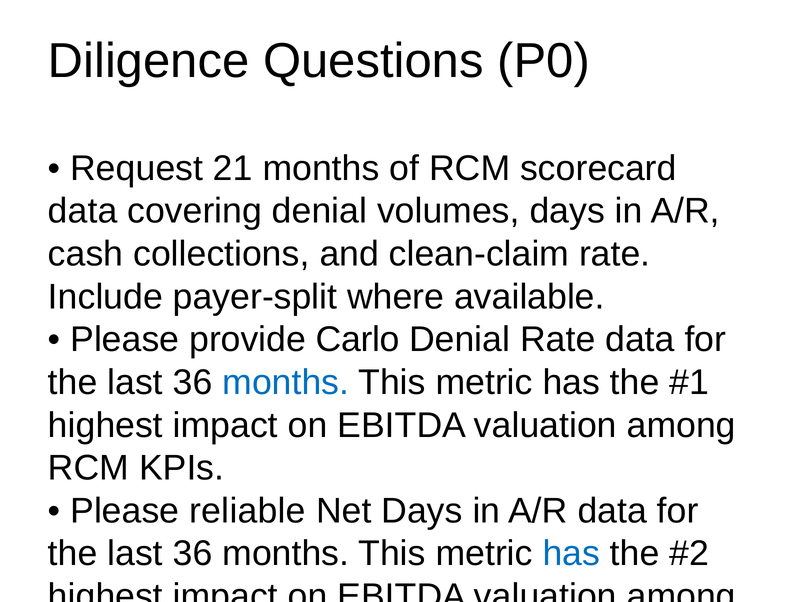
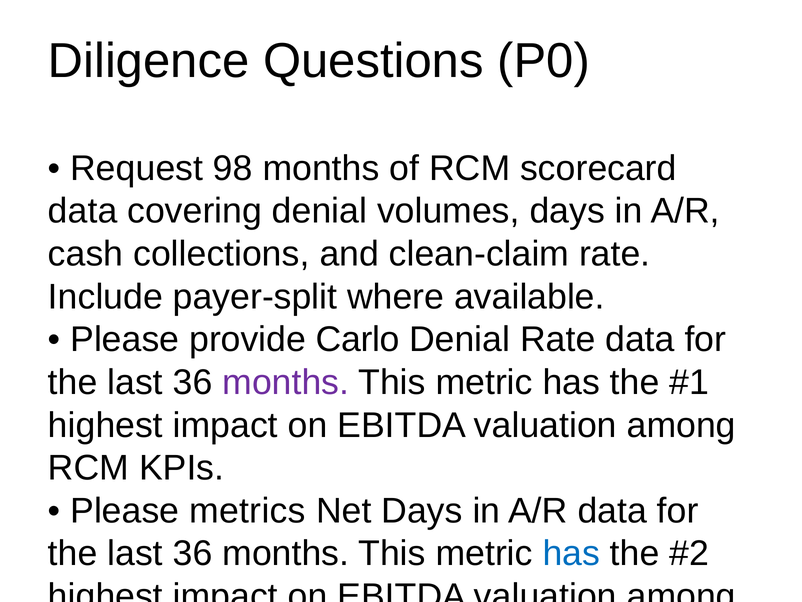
21: 21 -> 98
months at (286, 382) colour: blue -> purple
reliable: reliable -> metrics
